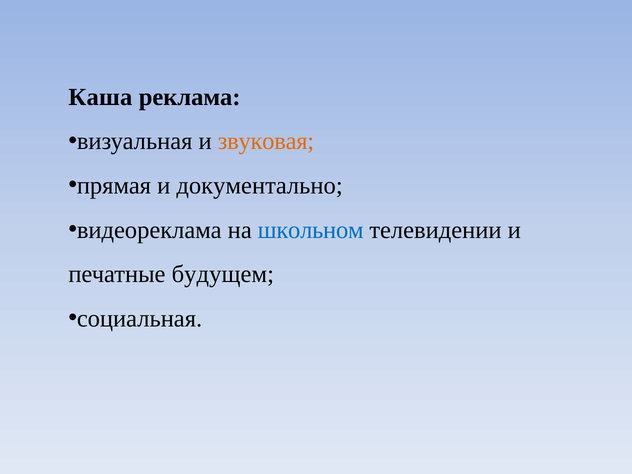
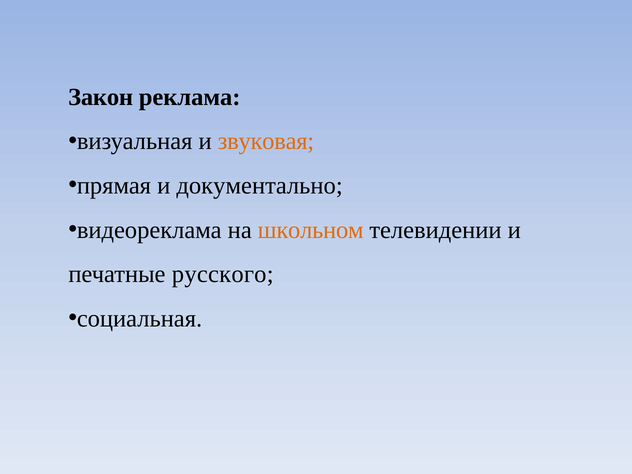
Каша: Каша -> Закон
школьном colour: blue -> orange
будущем: будущем -> русского
